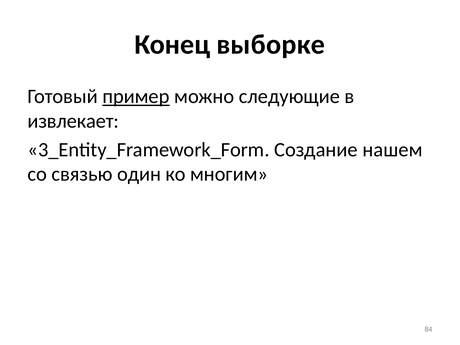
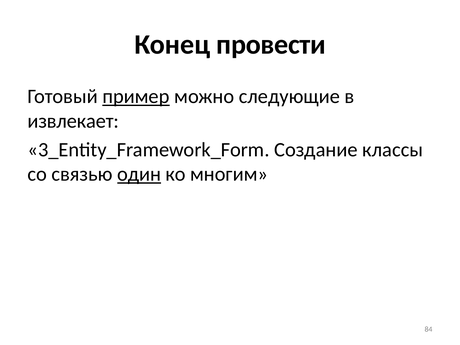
выборке: выборке -> провести
нашем: нашем -> классы
один underline: none -> present
